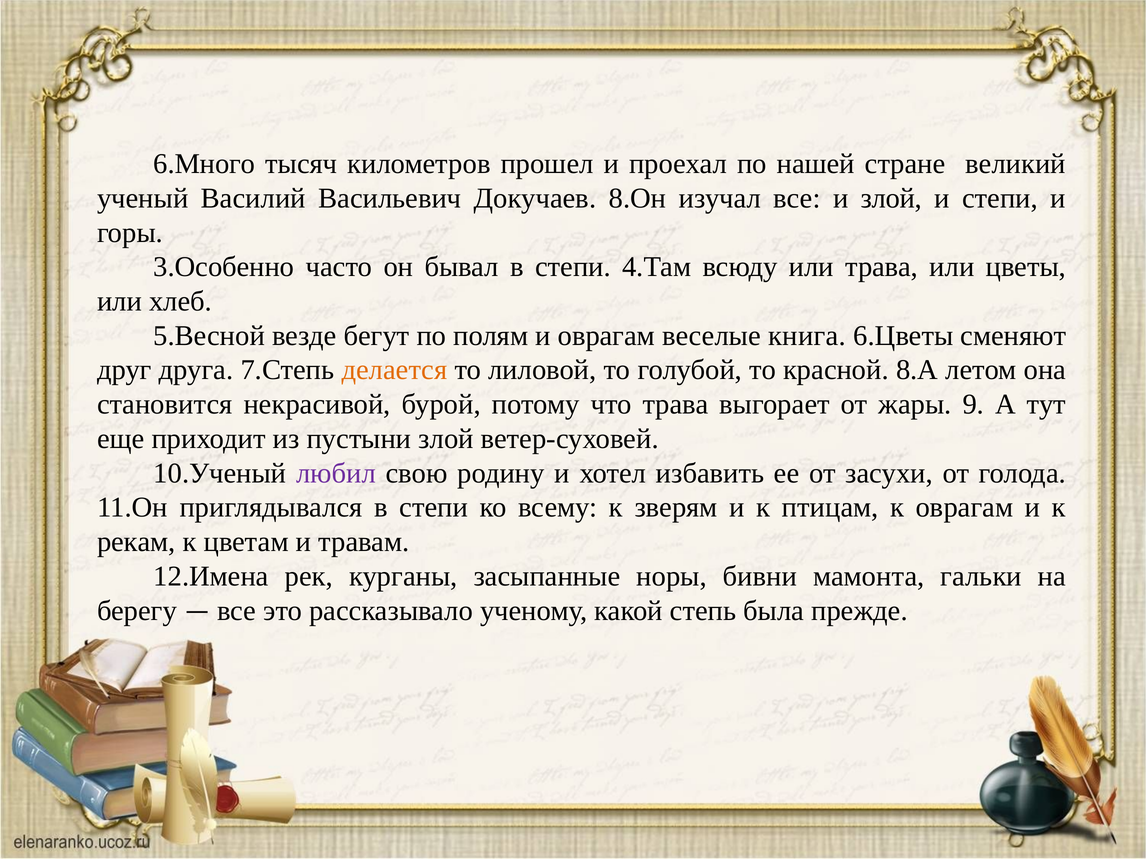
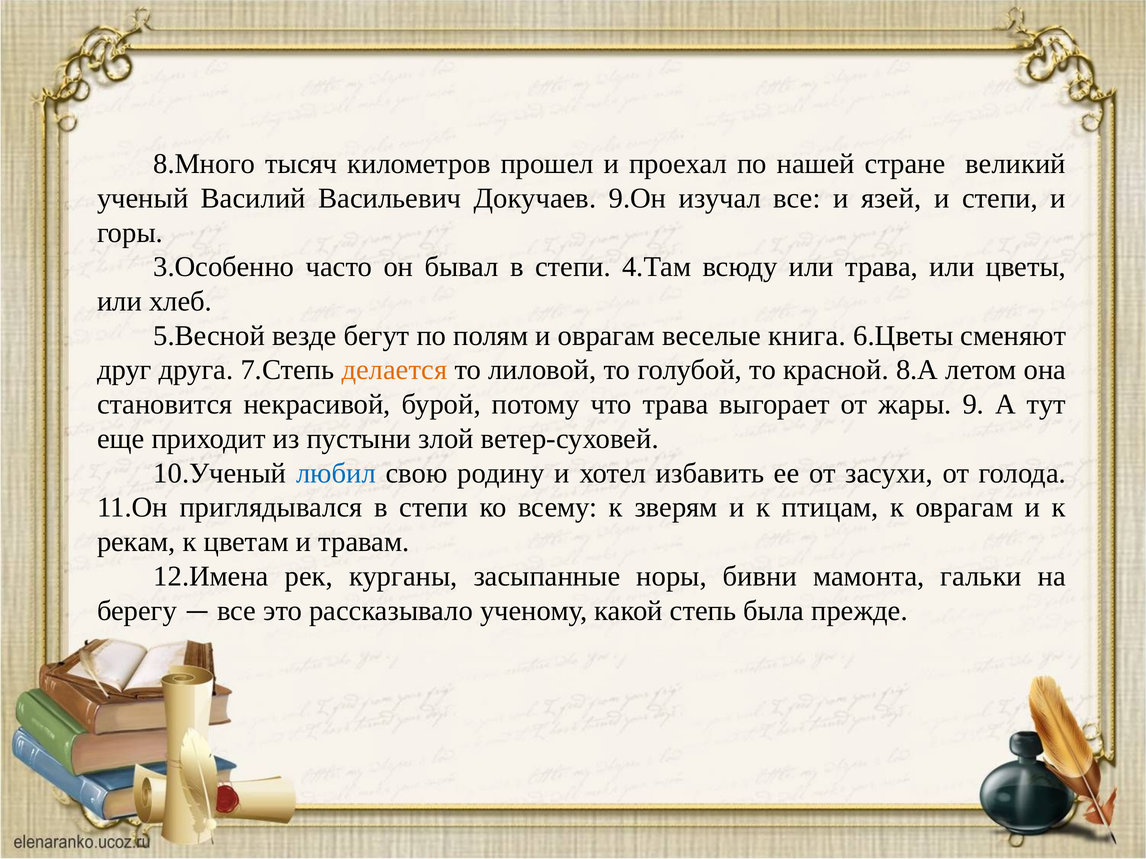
6.Много: 6.Много -> 8.Много
8.Он: 8.Он -> 9.Он
и злой: злой -> язей
любил colour: purple -> blue
